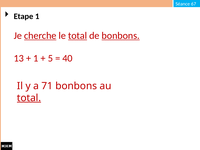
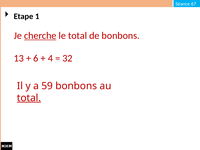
total at (78, 36) underline: present -> none
bonbons at (121, 36) underline: present -> none
1 at (36, 58): 1 -> 6
5: 5 -> 4
40: 40 -> 32
71: 71 -> 59
